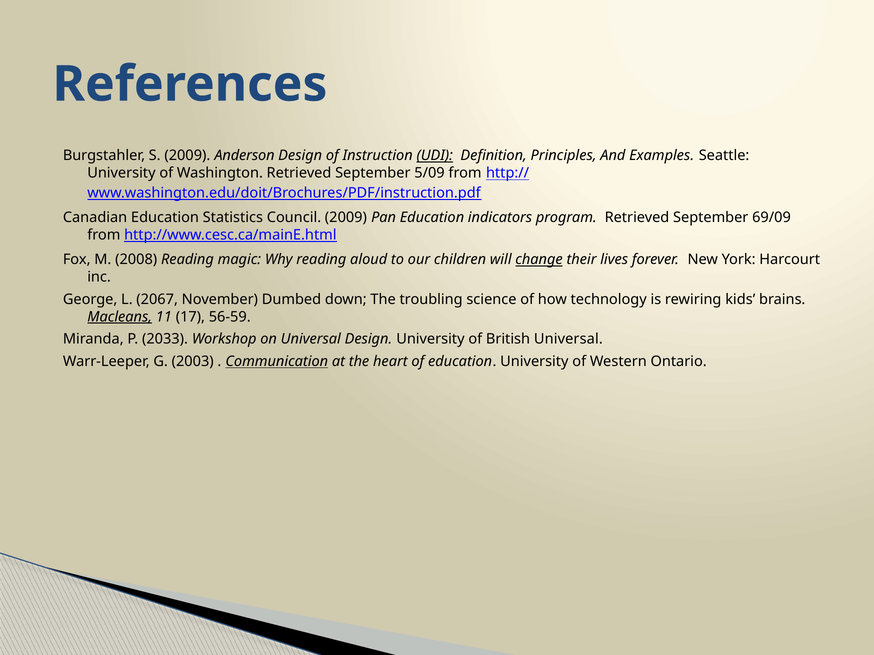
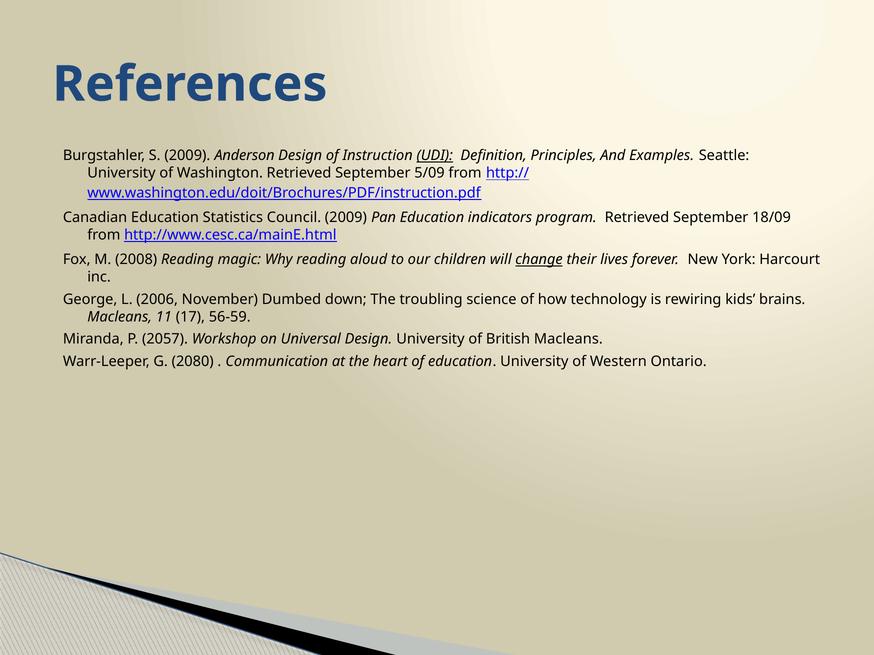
69/09: 69/09 -> 18/09
2067: 2067 -> 2006
Macleans at (120, 317) underline: present -> none
2033: 2033 -> 2057
British Universal: Universal -> Macleans
2003: 2003 -> 2080
Communication underline: present -> none
